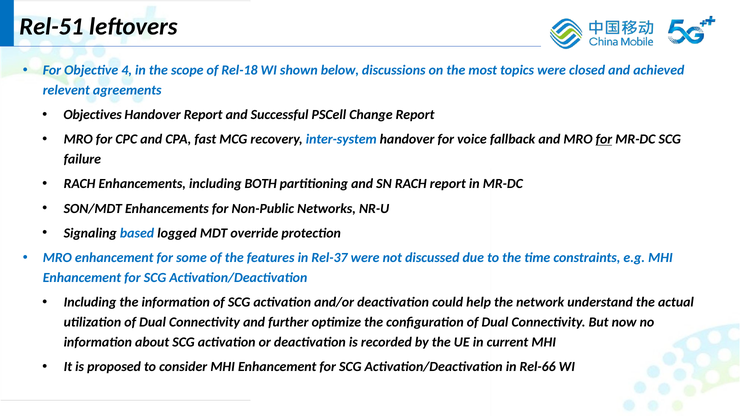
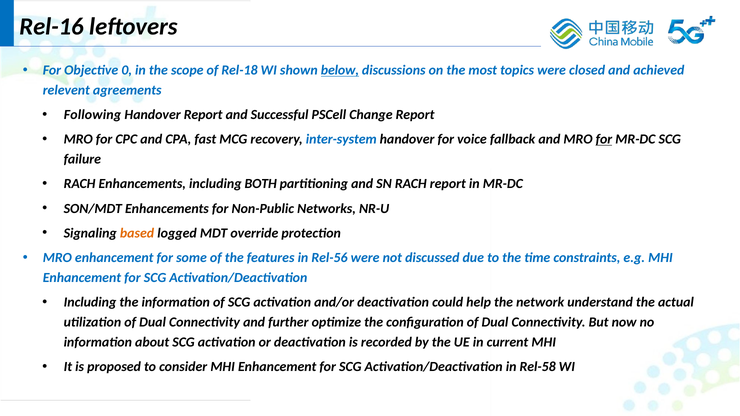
Rel-51: Rel-51 -> Rel-16
4: 4 -> 0
below underline: none -> present
Objectives: Objectives -> Following
based colour: blue -> orange
Rel-37: Rel-37 -> Rel-56
Rel-66: Rel-66 -> Rel-58
